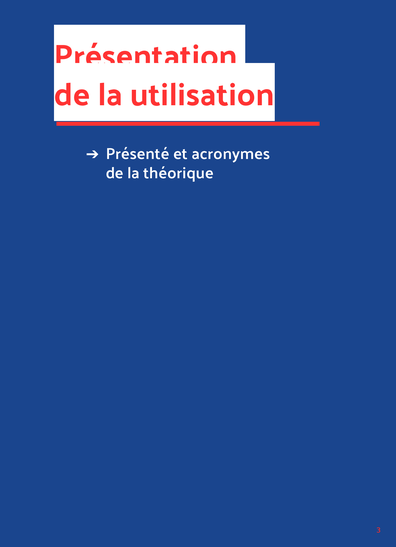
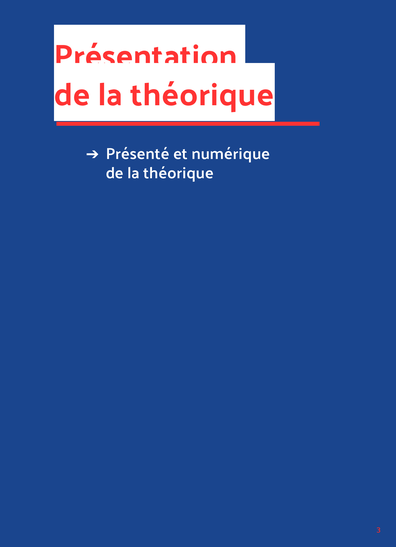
utilisation at (202, 95): utilisation -> théorique
acronymes: acronymes -> numérique
